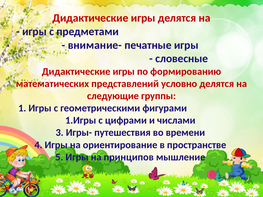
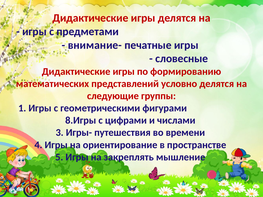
1.Игры: 1.Игры -> 8.Игры
принципов: принципов -> закреплять
